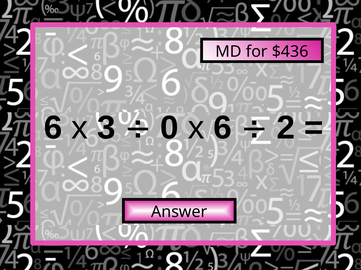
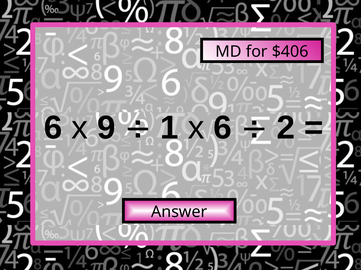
$436: $436 -> $406
3: 3 -> 9
0: 0 -> 1
